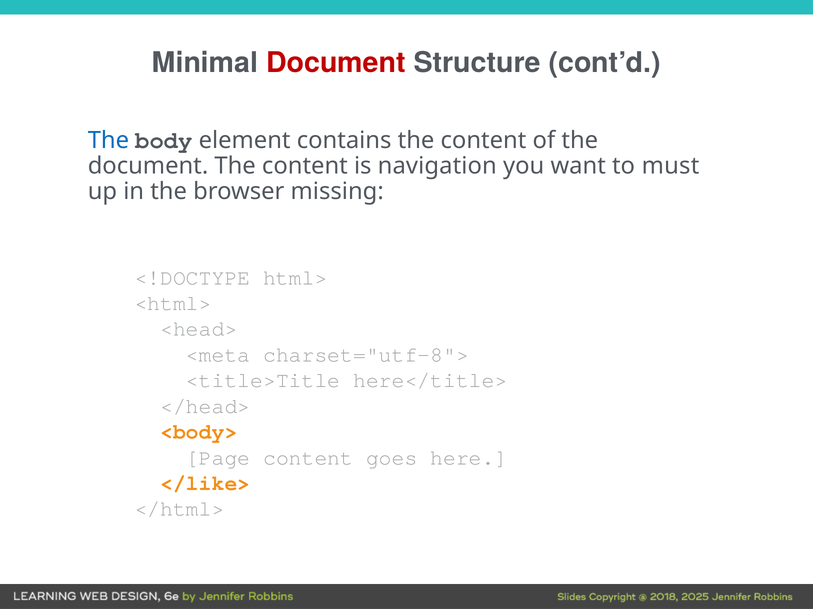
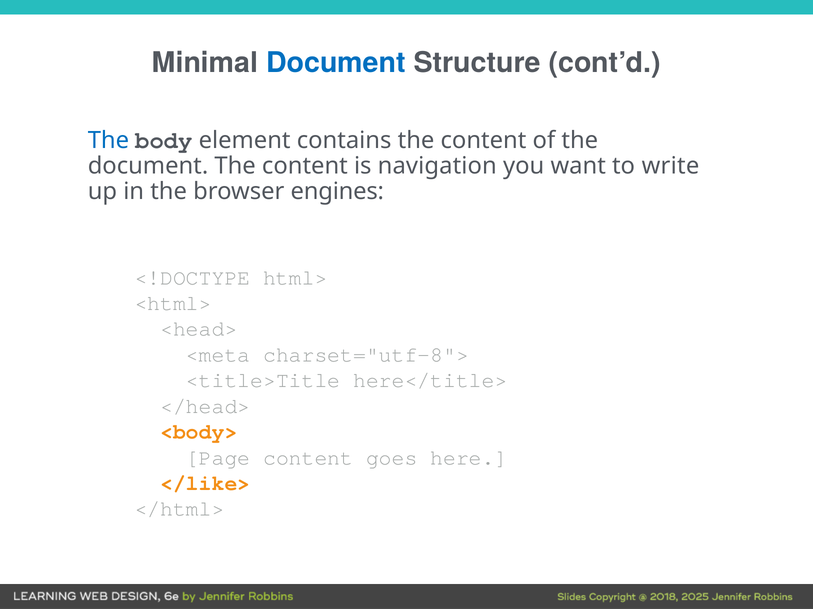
Document at (336, 63) colour: red -> blue
must: must -> write
missing: missing -> engines
